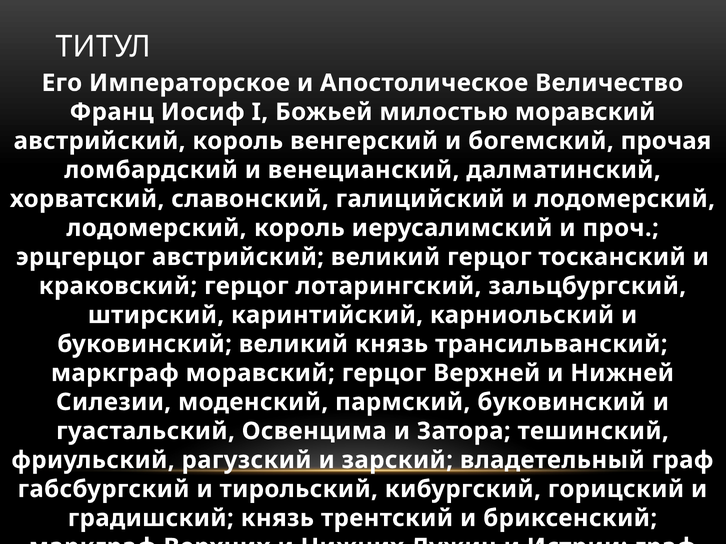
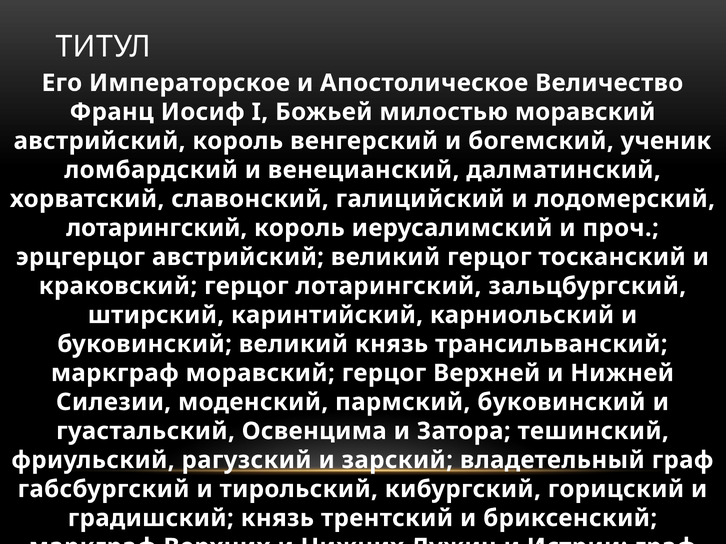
богемский прочая: прочая -> ученик
лодомерский at (156, 228): лодомерский -> лотарингский
